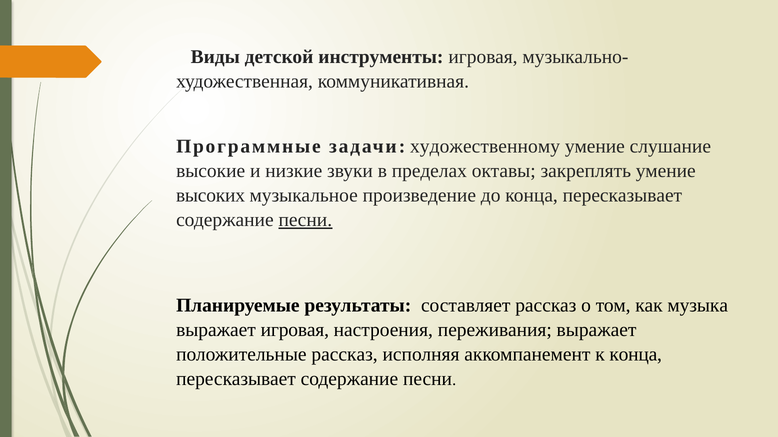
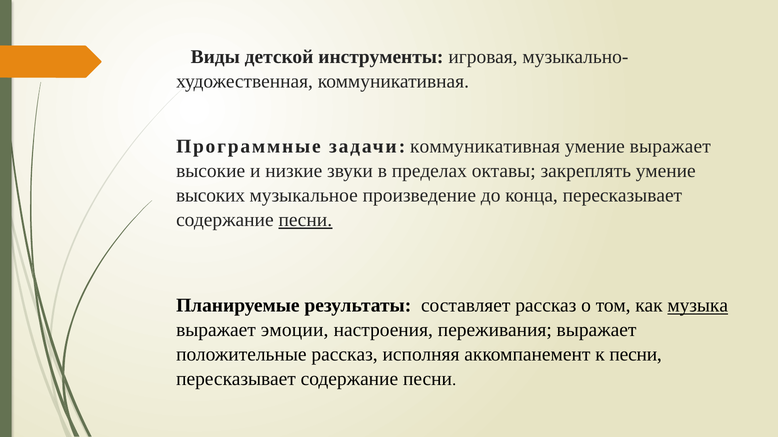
задачи художественному: художественному -> коммуникативная
умение слушание: слушание -> выражает
музыка underline: none -> present
выражает игровая: игровая -> эмоции
к конца: конца -> песни
